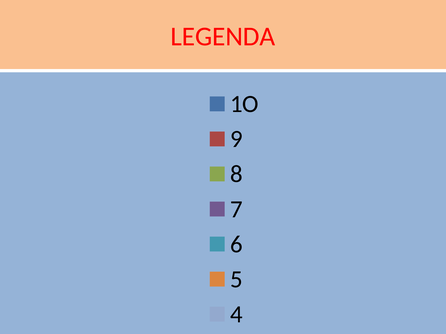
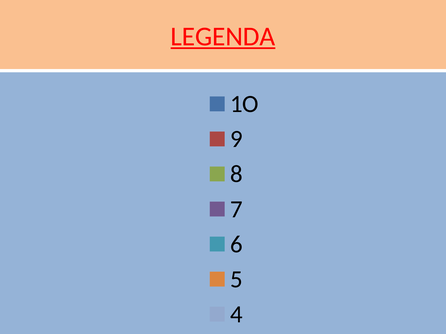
LEGENDA underline: none -> present
